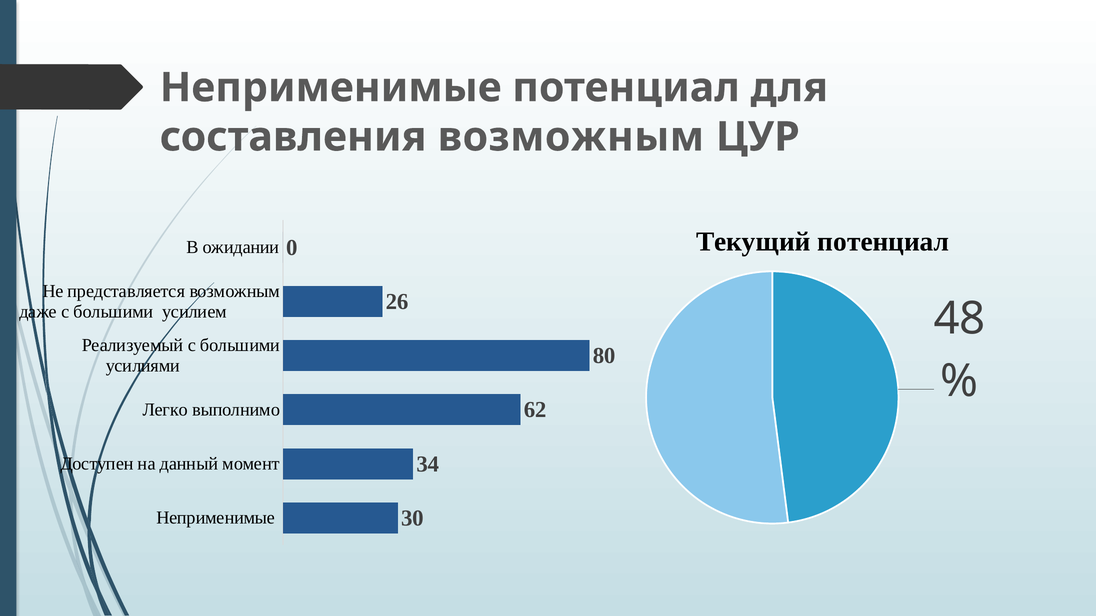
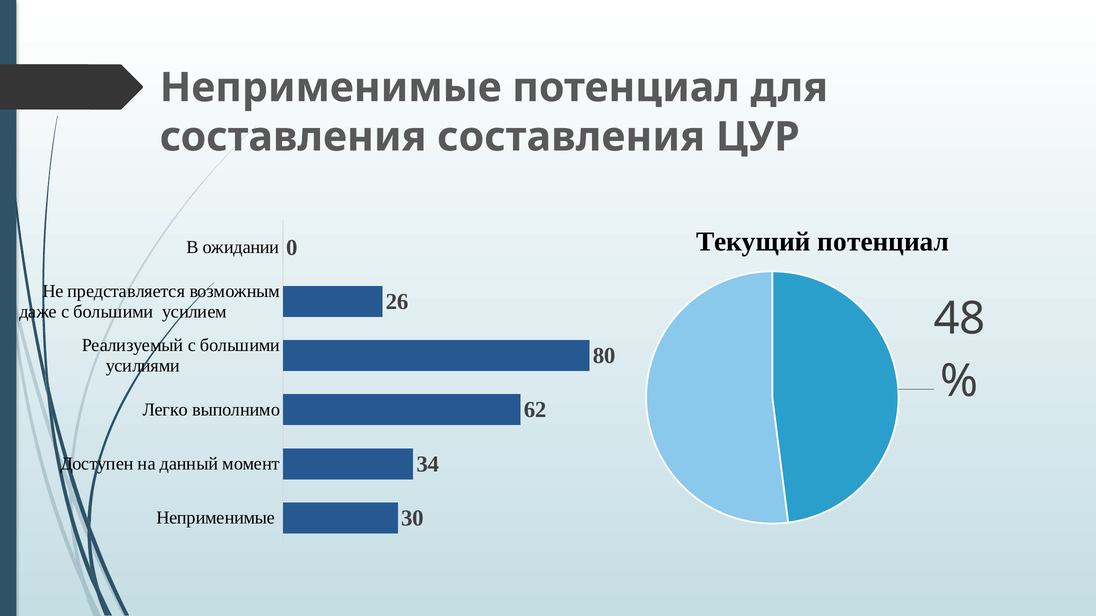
составления возможным: возможным -> составления
